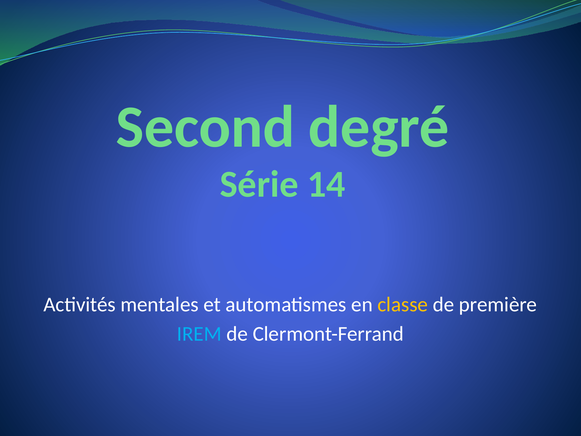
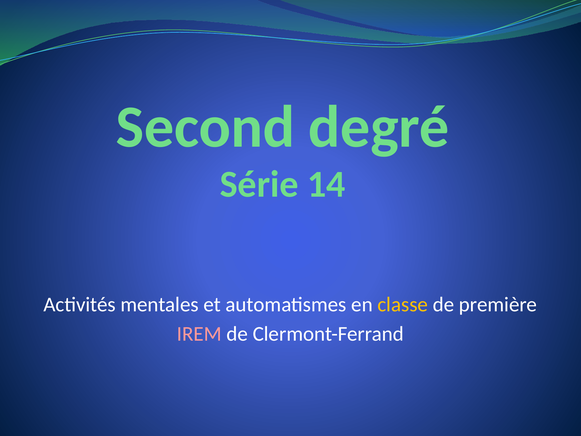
IREM colour: light blue -> pink
